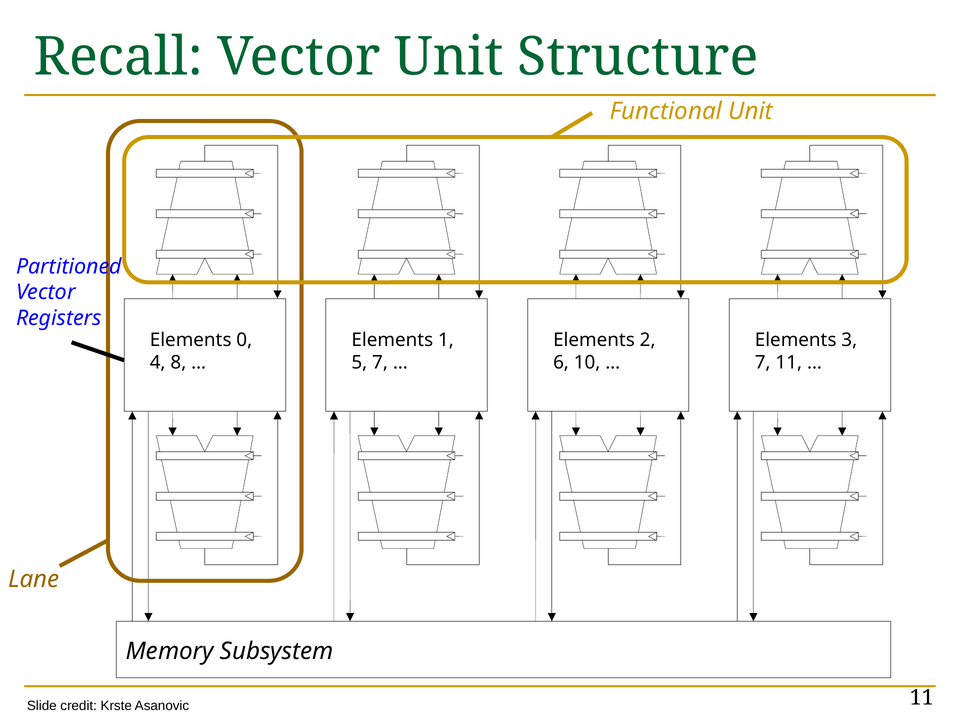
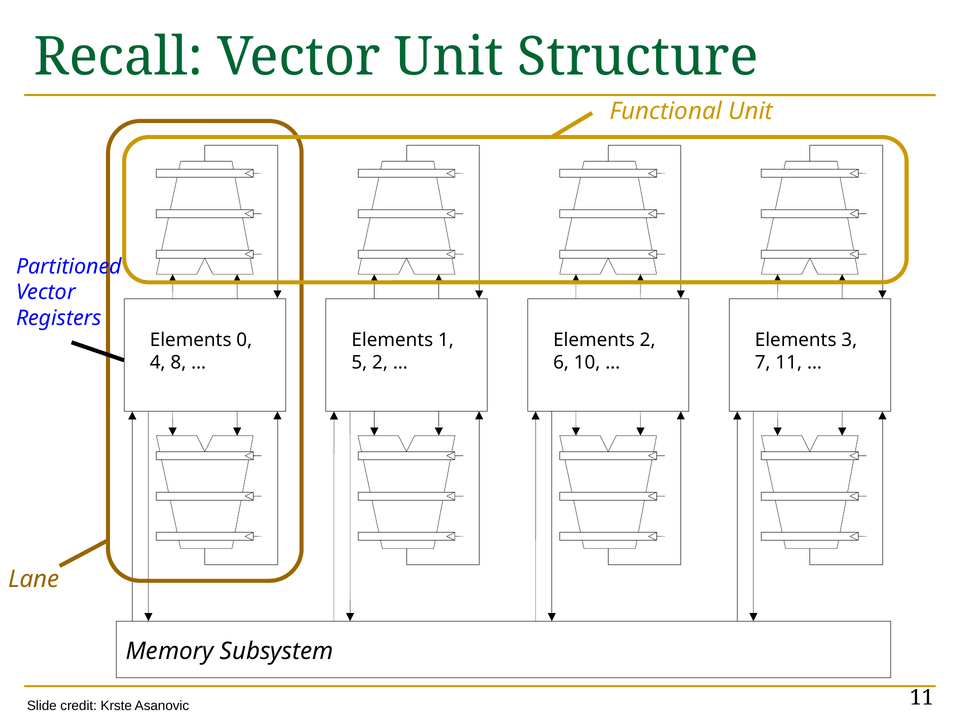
5 7: 7 -> 2
